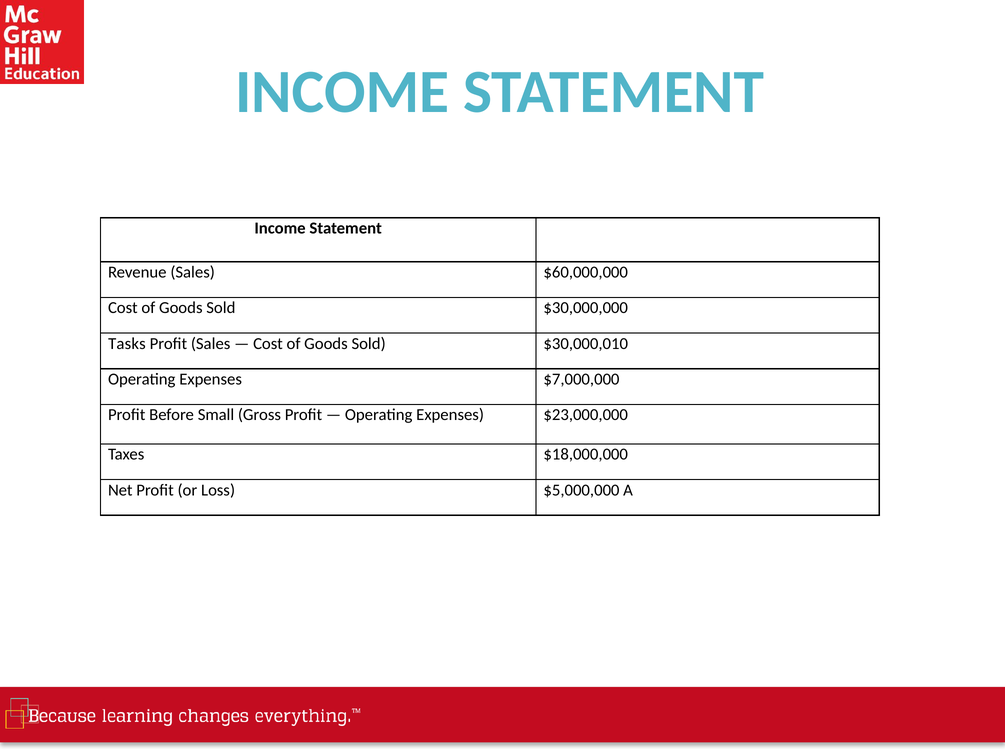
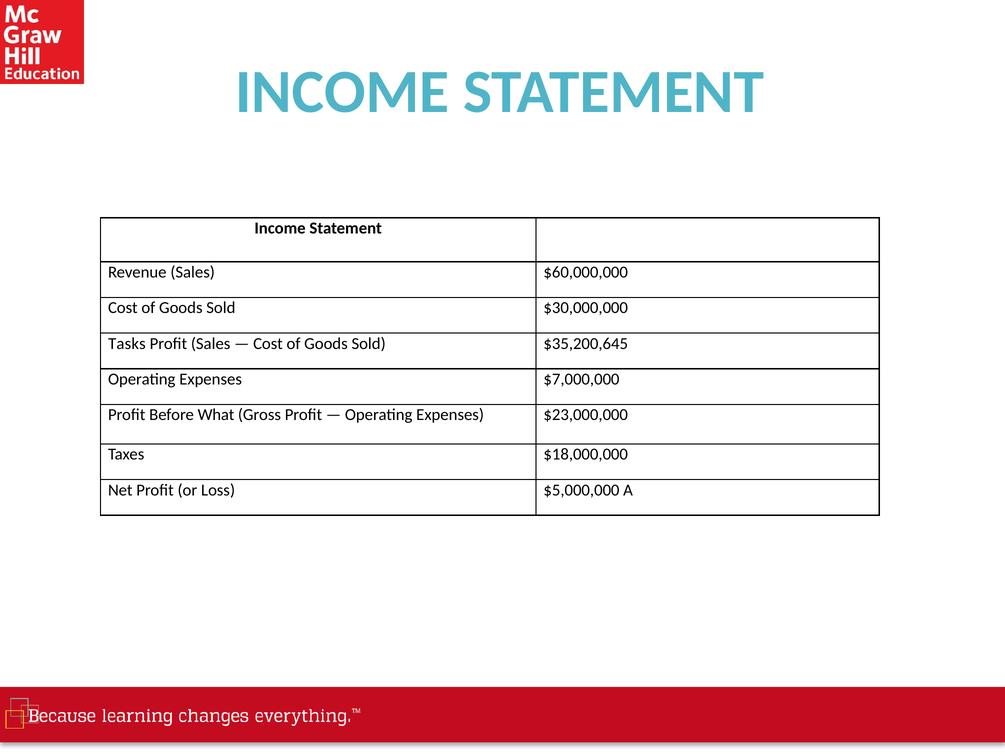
$30,000,010: $30,000,010 -> $35,200,645
Small: Small -> What
